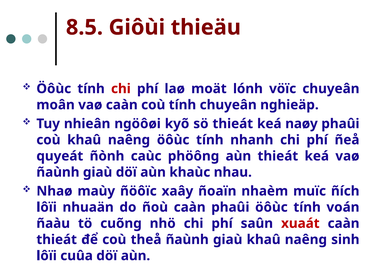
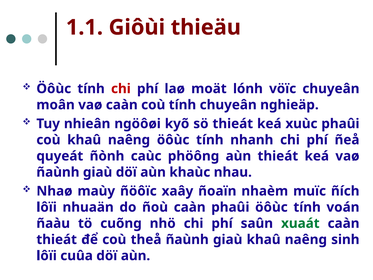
8.5: 8.5 -> 1.1
naøy: naøy -> xuùc
xuaát colour: red -> green
